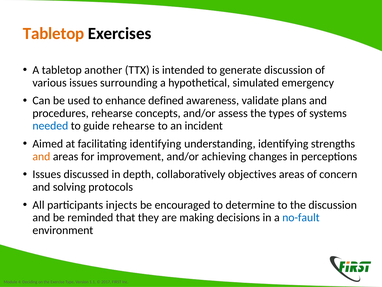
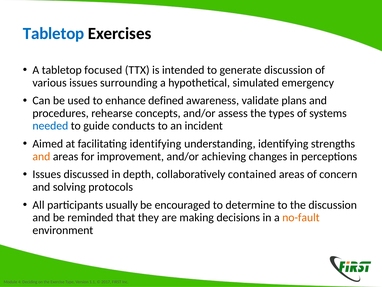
Tabletop at (54, 34) colour: orange -> blue
another: another -> focused
guide rehearse: rehearse -> conducts
objectives: objectives -> contained
injects: injects -> usually
no-fault colour: blue -> orange
